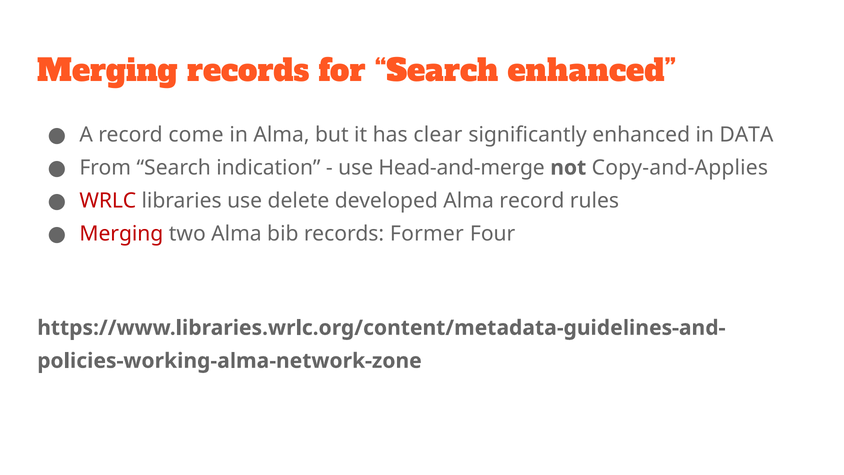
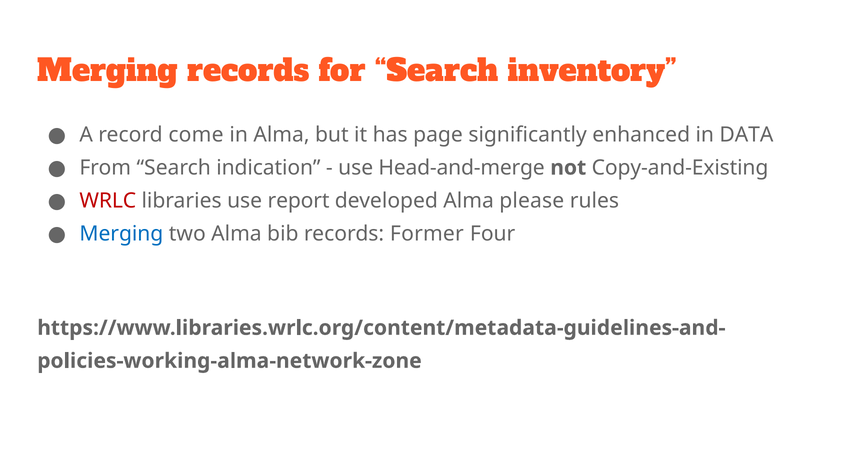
Search enhanced: enhanced -> inventory
clear: clear -> page
Copy-and-Applies: Copy-and-Applies -> Copy-and-Existing
delete: delete -> report
Alma record: record -> please
Merging at (121, 234) colour: red -> blue
